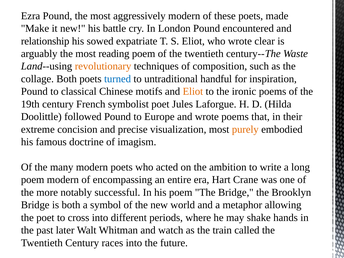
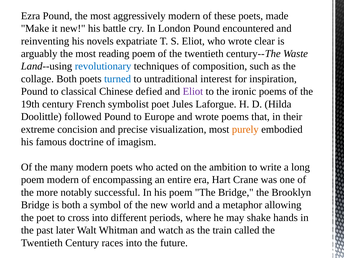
relationship: relationship -> reinventing
sowed: sowed -> novels
revolutionary colour: orange -> blue
handful: handful -> interest
motifs: motifs -> defied
Eliot at (193, 91) colour: orange -> purple
